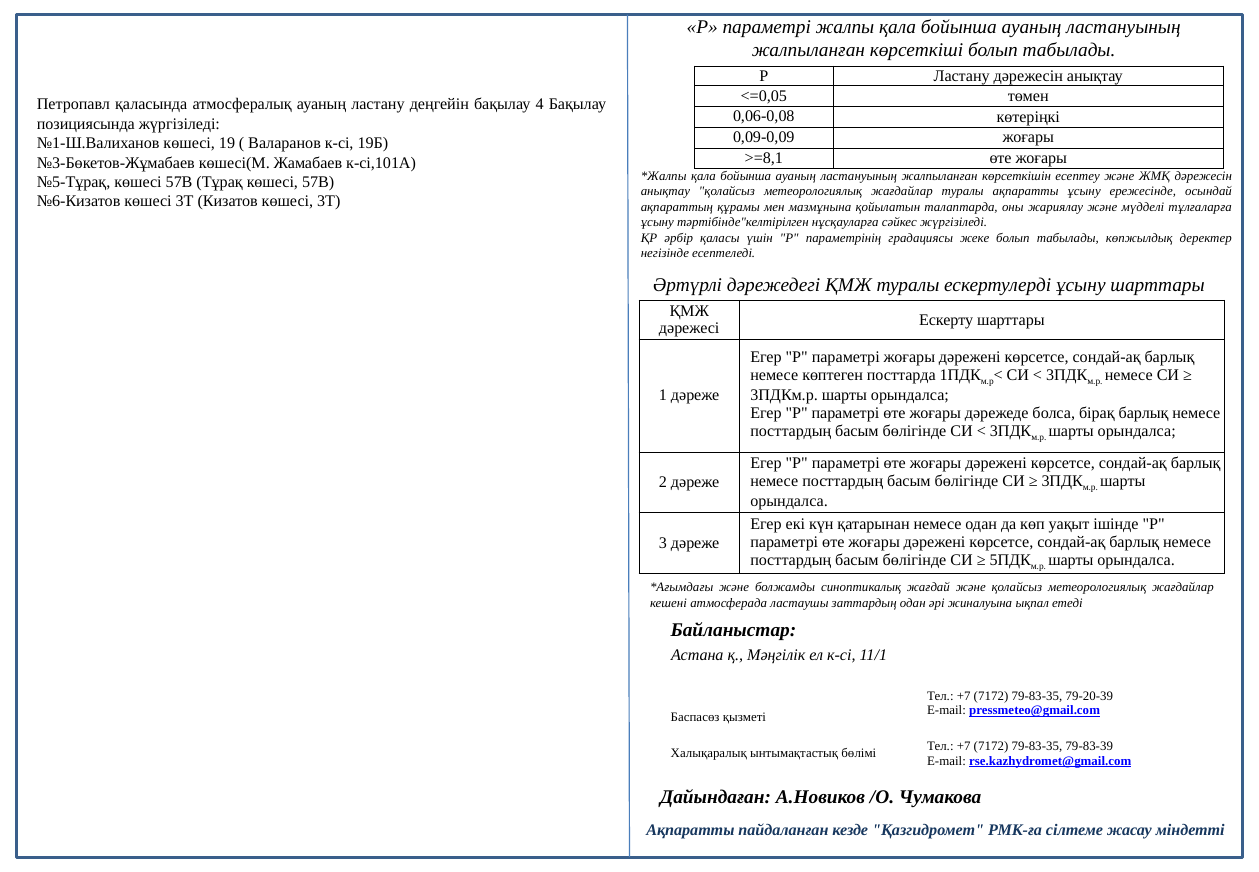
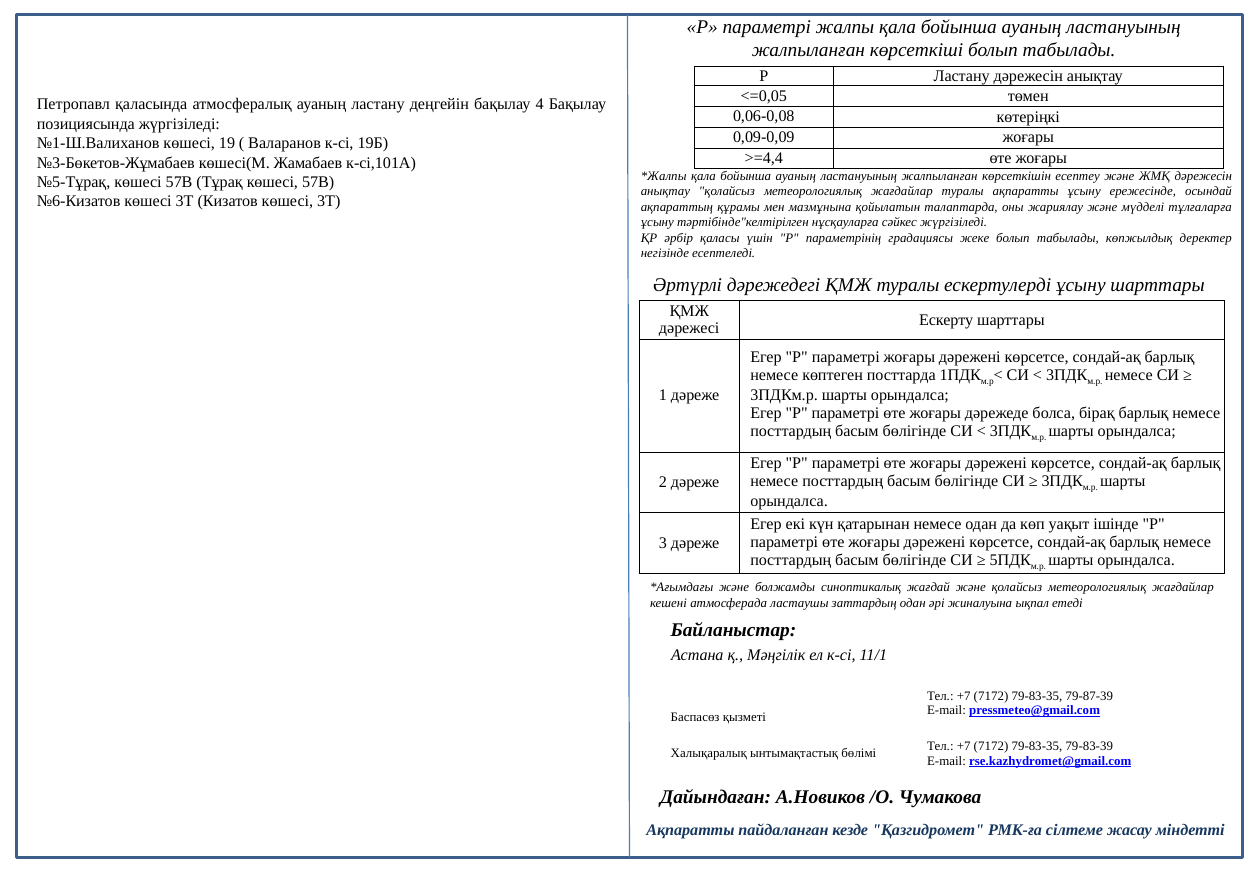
>=8,1: >=8,1 -> >=4,4
79-20-39: 79-20-39 -> 79-87-39
